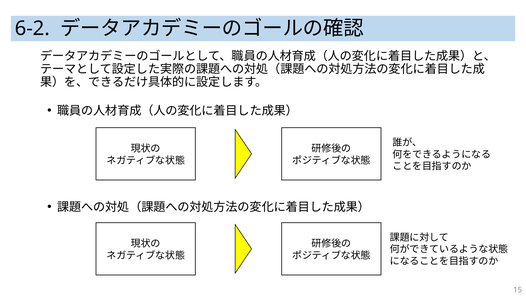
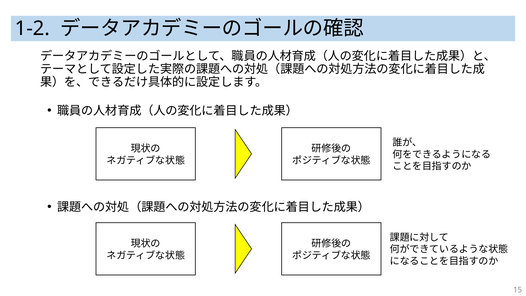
6-2: 6-2 -> 1-2
